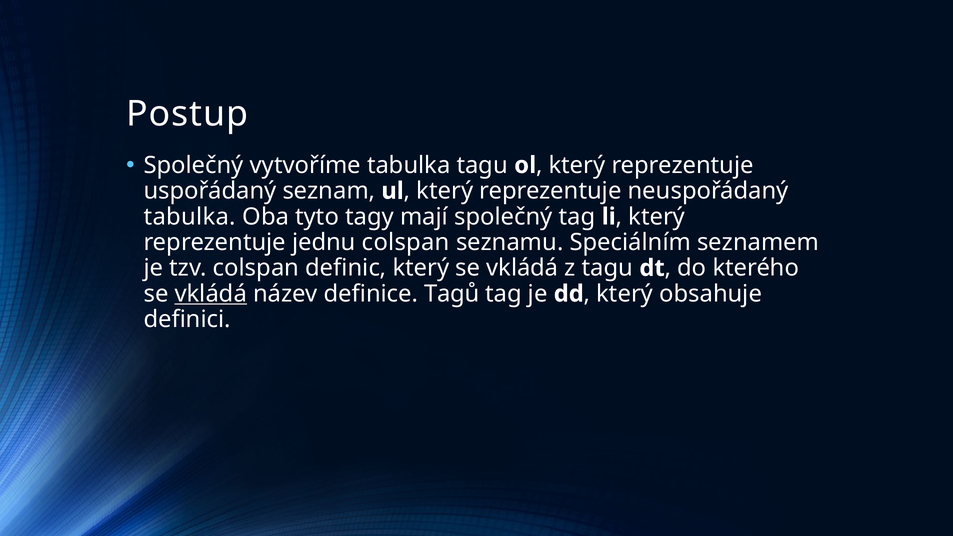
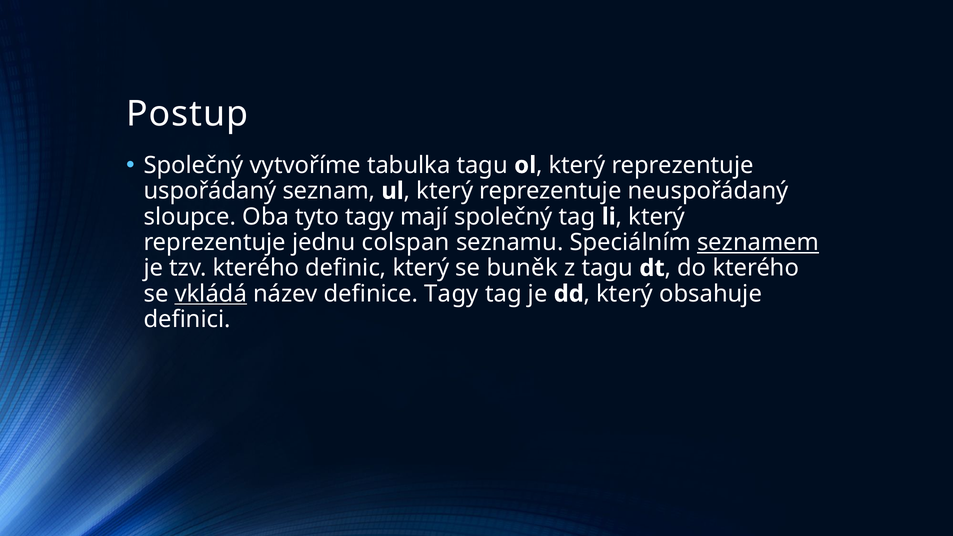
tabulka at (190, 217): tabulka -> sloupce
seznamem underline: none -> present
tzv colspan: colspan -> kterého
který se vkládá: vkládá -> buněk
definice Tagů: Tagů -> Tagy
